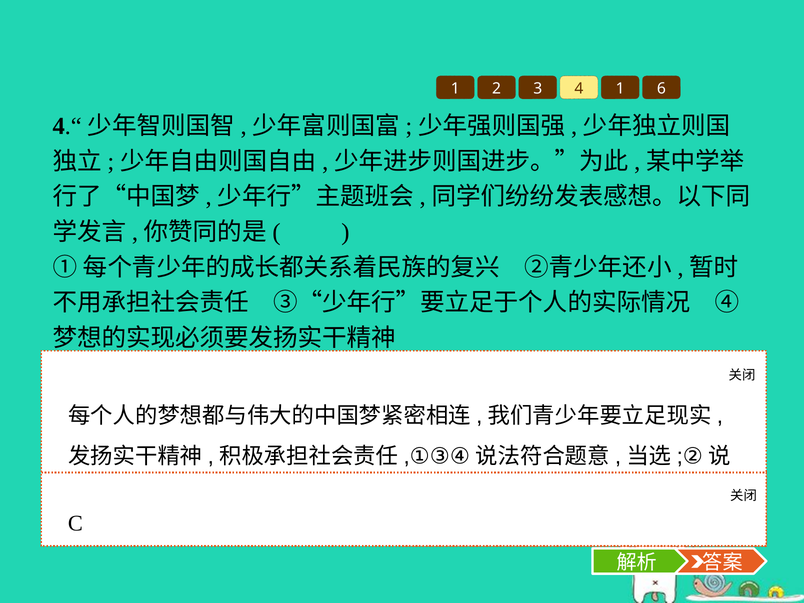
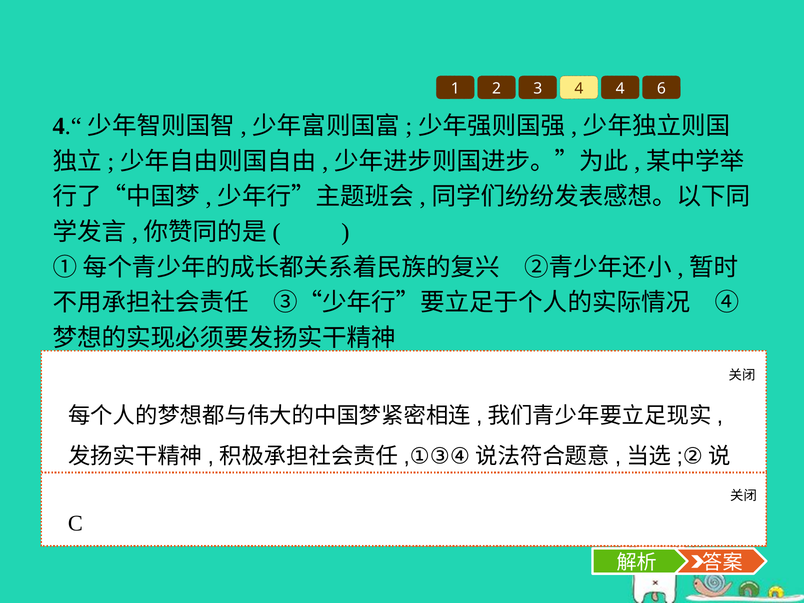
4 1: 1 -> 4
